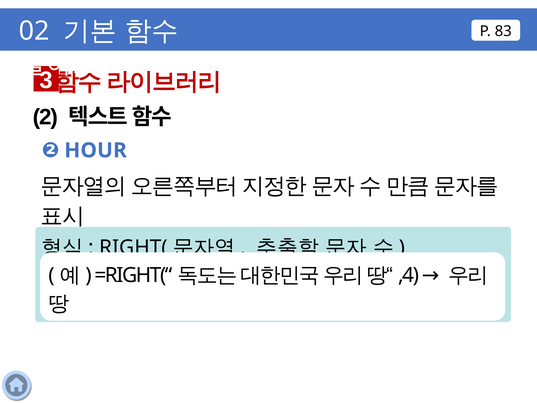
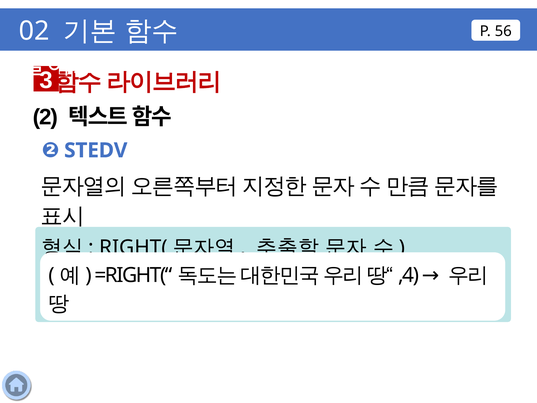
83: 83 -> 56
HOUR: HOUR -> STEDV
